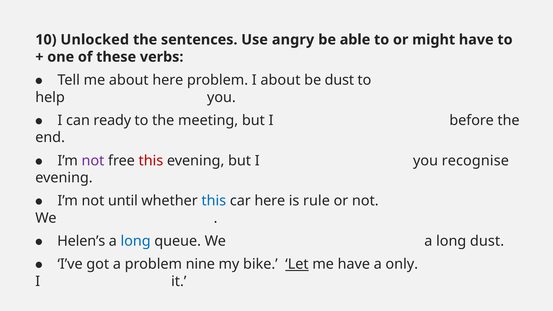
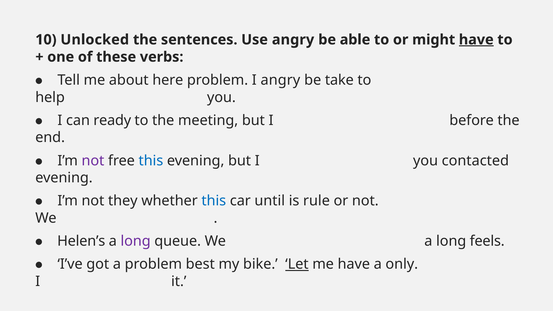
have at (476, 40) underline: none -> present
I about: about -> angry
be dust: dust -> take
this at (151, 161) colour: red -> blue
recognise: recognise -> contacted
until: until -> they
car here: here -> until
long at (136, 241) colour: blue -> purple
long dust: dust -> feels
nine: nine -> best
